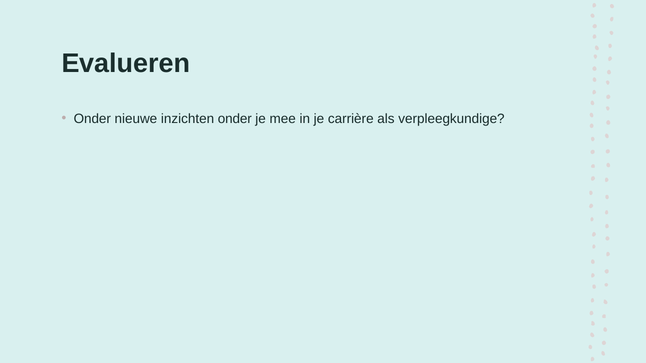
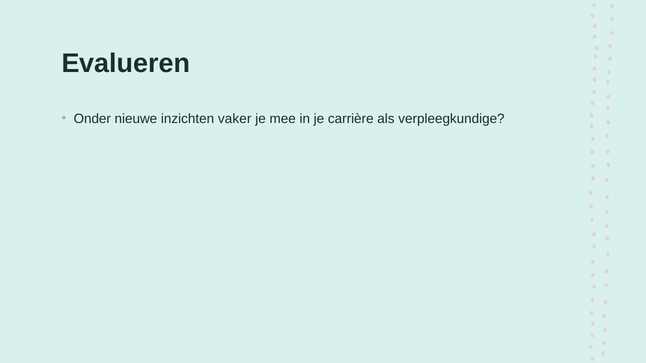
inzichten onder: onder -> vaker
